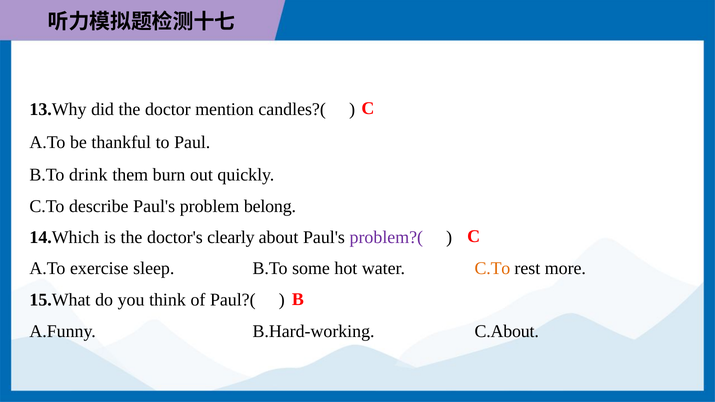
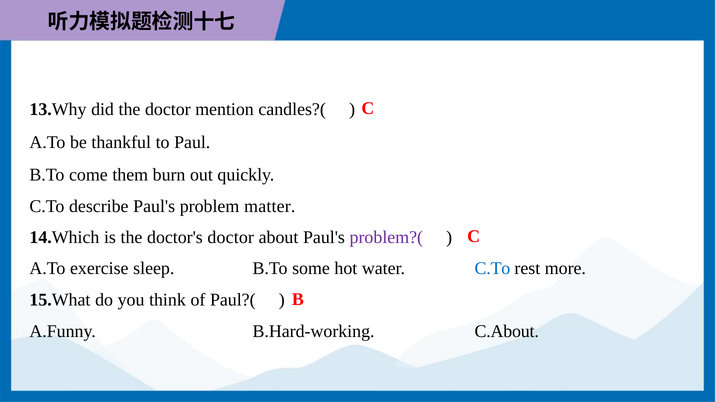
drink: drink -> come
belong: belong -> matter
doctor's clearly: clearly -> doctor
C.To at (492, 269) colour: orange -> blue
